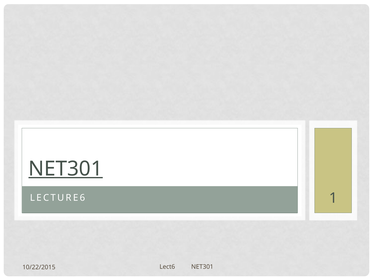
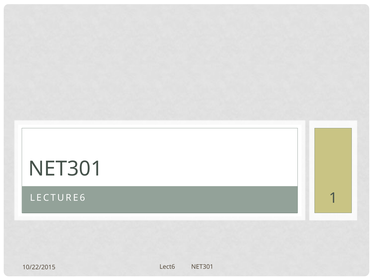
NET301 at (66, 169) underline: present -> none
